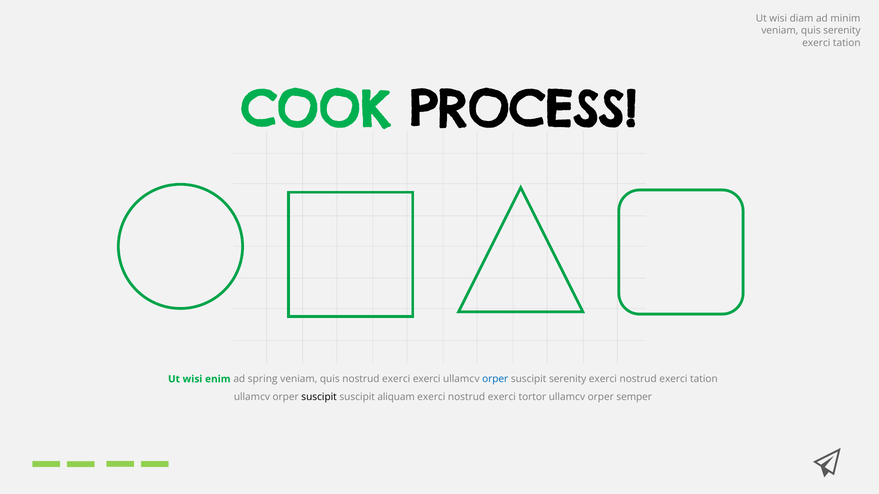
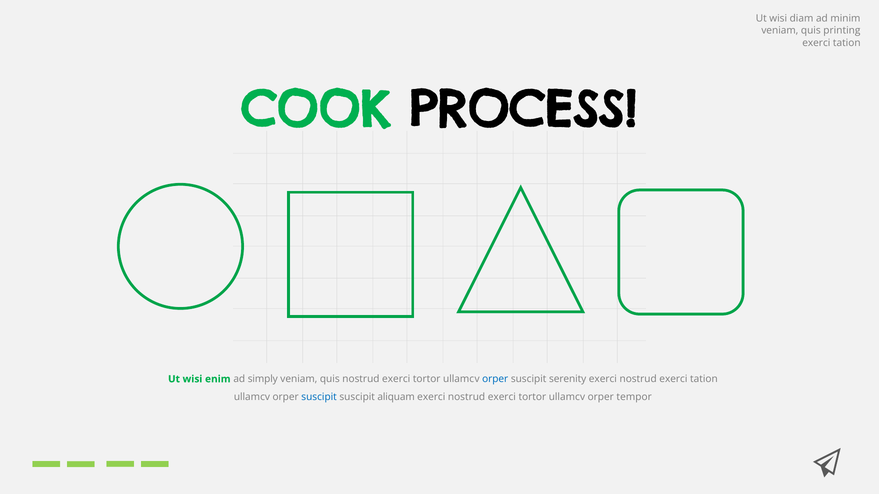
quis serenity: serenity -> printing
spring: spring -> simply
quis nostrud exerci exerci: exerci -> tortor
suscipit at (319, 397) colour: black -> blue
semper: semper -> tempor
